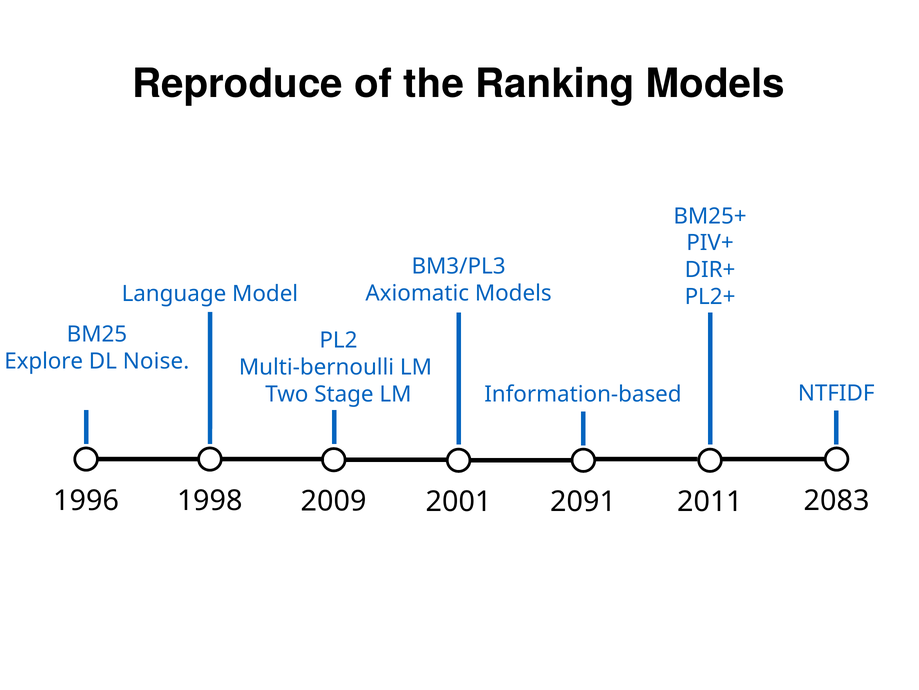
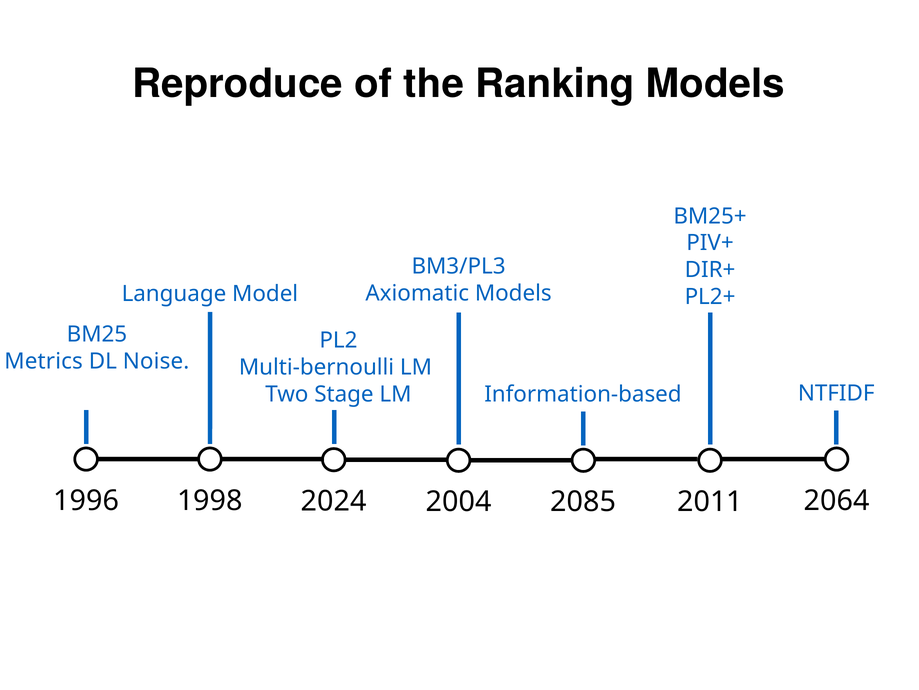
Explore: Explore -> Metrics
2083: 2083 -> 2064
2009: 2009 -> 2024
2001: 2001 -> 2004
2091: 2091 -> 2085
